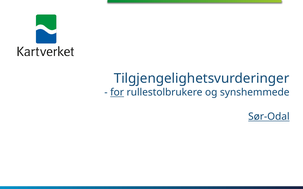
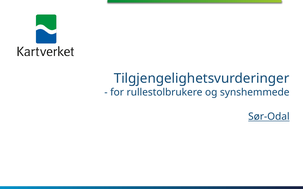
for underline: present -> none
